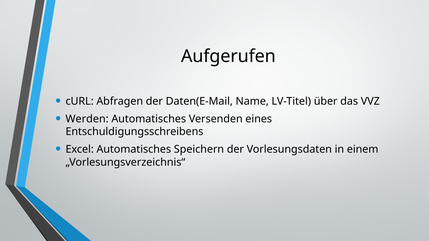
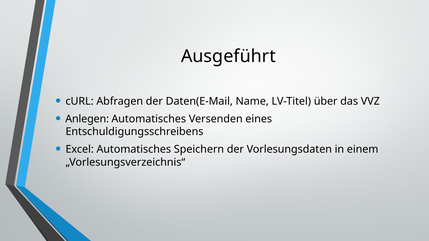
Aufgerufen: Aufgerufen -> Ausgeführt
Werden: Werden -> Anlegen
